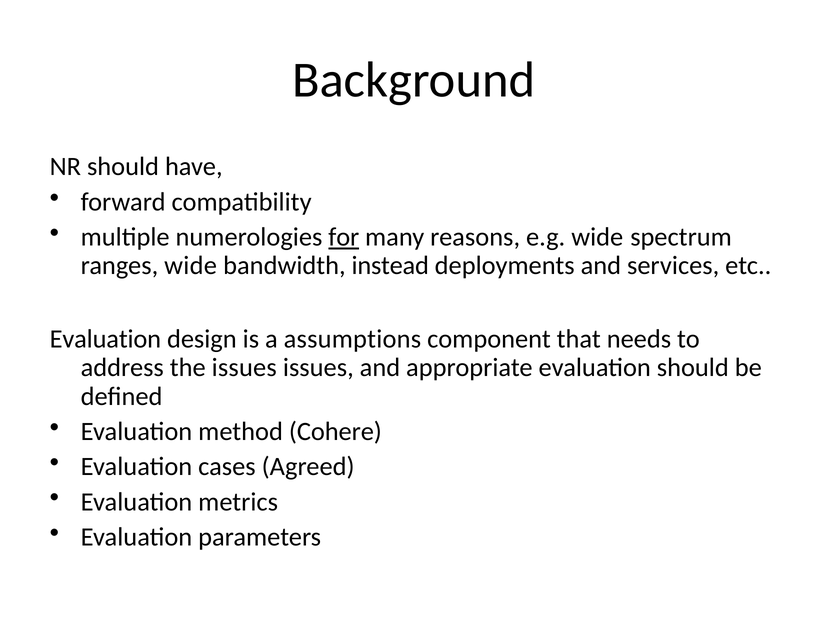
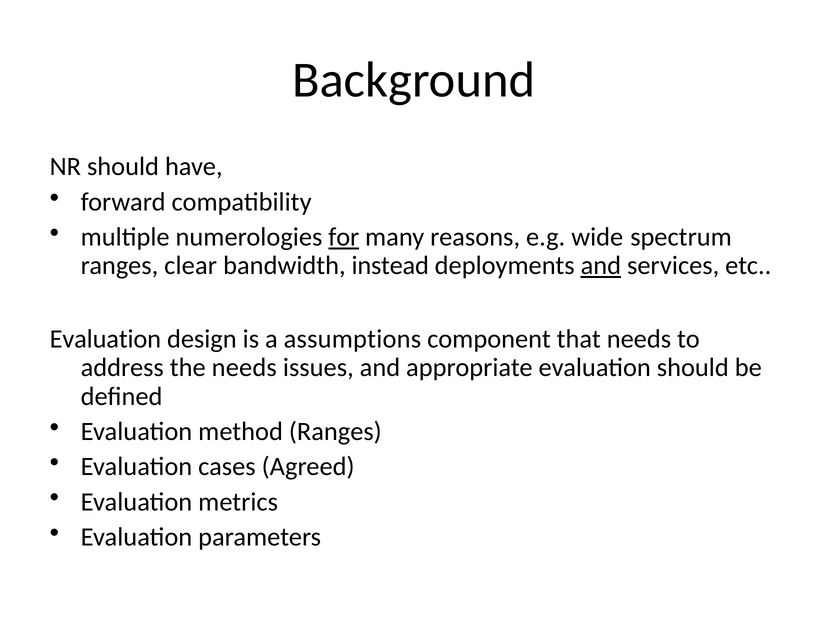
ranges wide: wide -> clear
and at (601, 266) underline: none -> present
the issues: issues -> needs
method Cohere: Cohere -> Ranges
